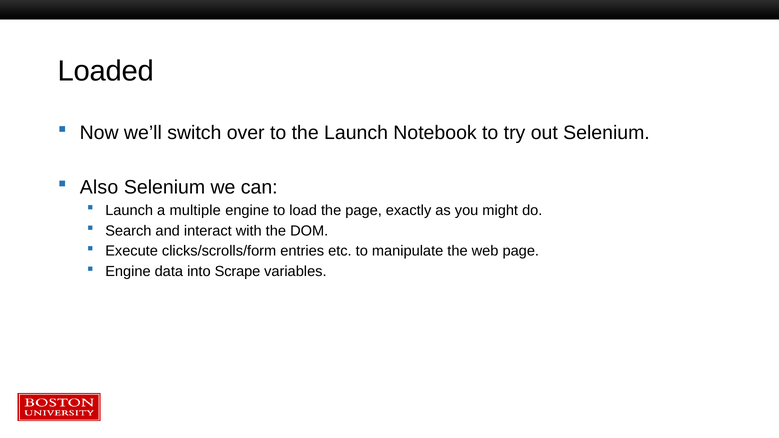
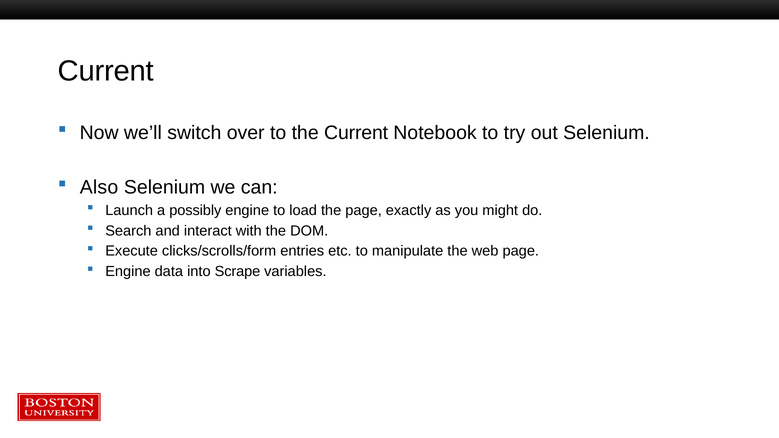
Loaded at (106, 71): Loaded -> Current
the Launch: Launch -> Current
multiple: multiple -> possibly
